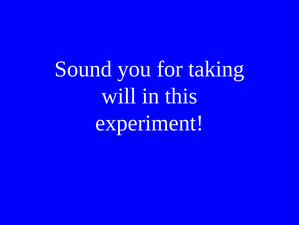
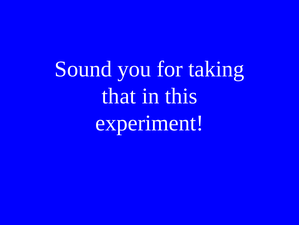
will: will -> that
